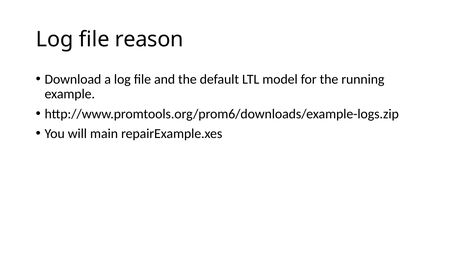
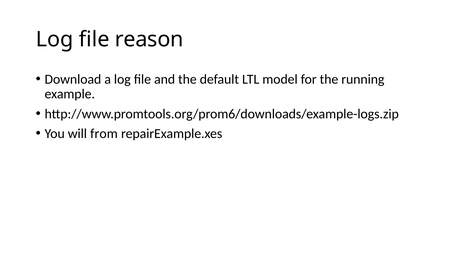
main: main -> from
